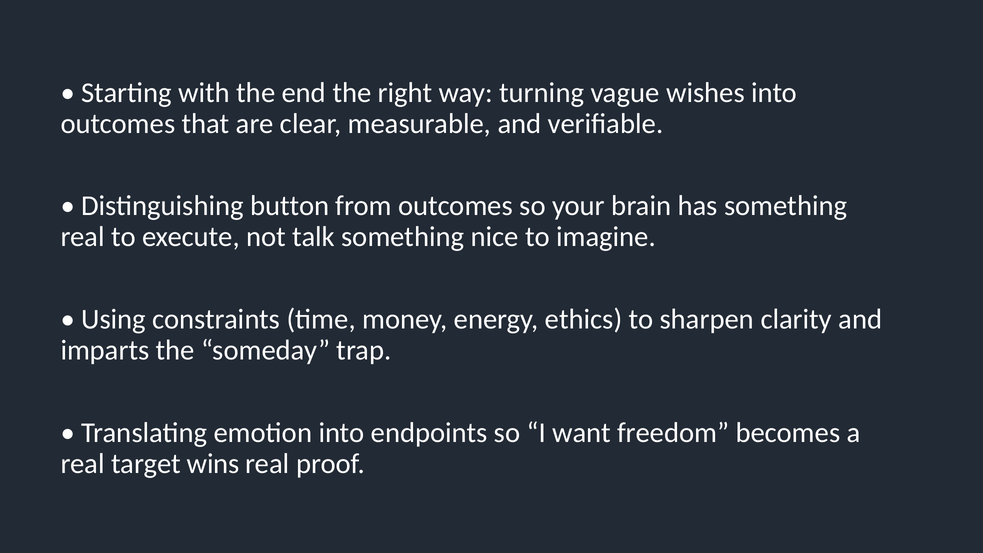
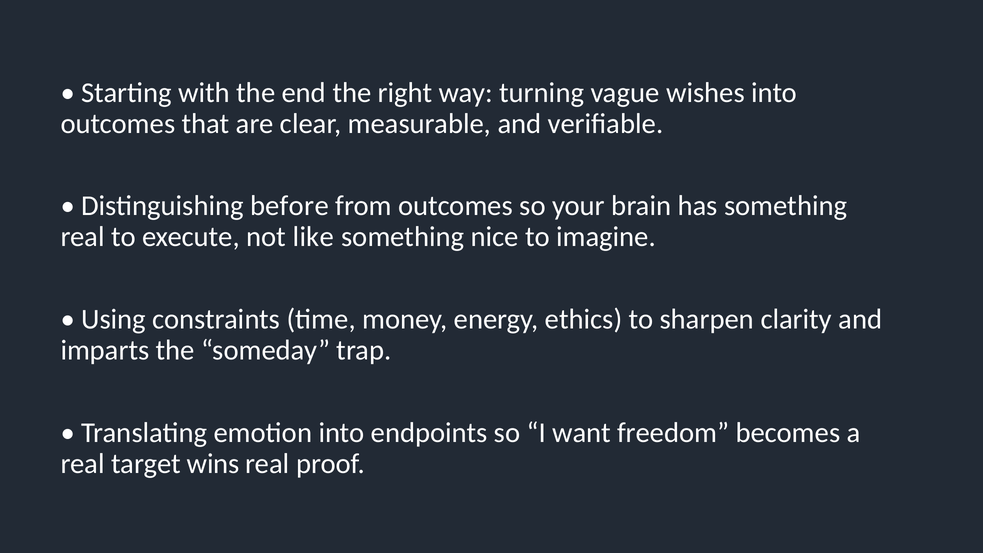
button: button -> before
talk: talk -> like
